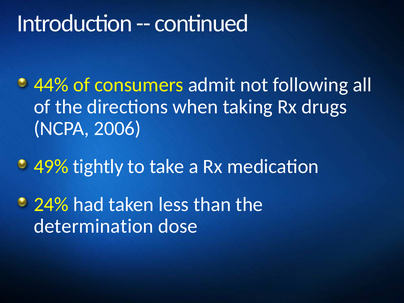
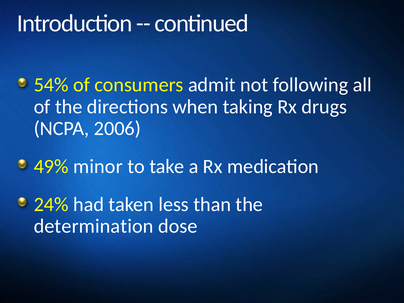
44%: 44% -> 54%
tightly: tightly -> minor
